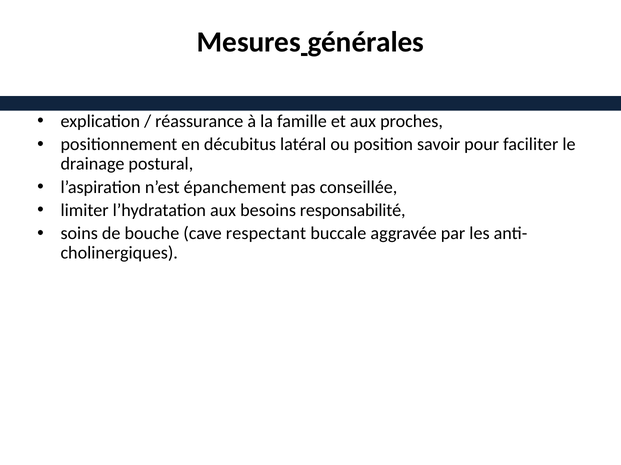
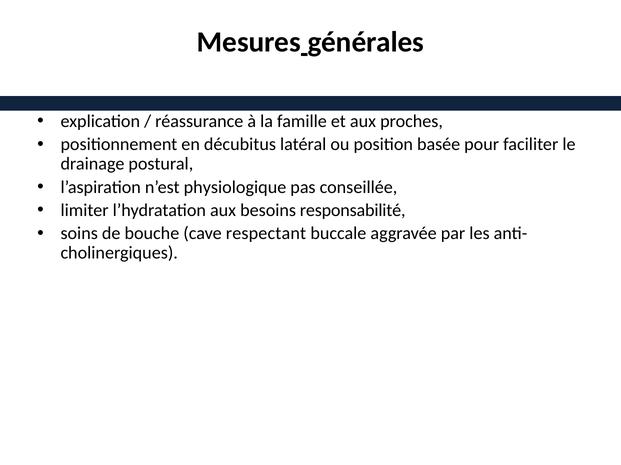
savoir: savoir -> basée
épanchement: épanchement -> physiologique
